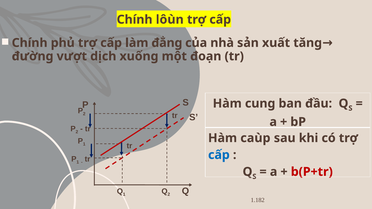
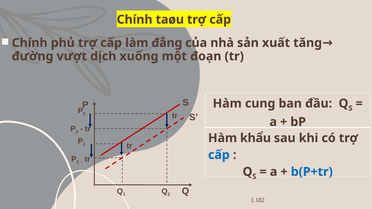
lôùn: lôùn -> taøu
caùp: caùp -> khẩu
b(P+tr colour: red -> blue
